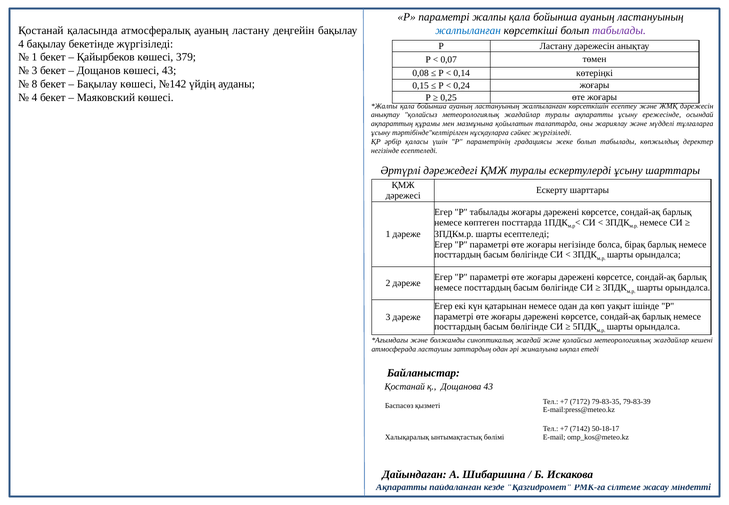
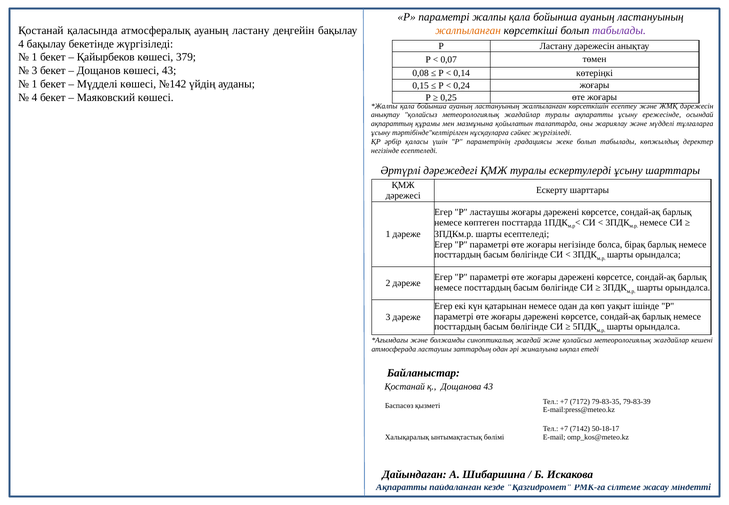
жалпыланған at (468, 31) colour: blue -> orange
8 at (35, 84): 8 -> 1
Бақылау at (97, 84): Бақылау -> Мүдделі
Р табылады: табылады -> ластаушы
